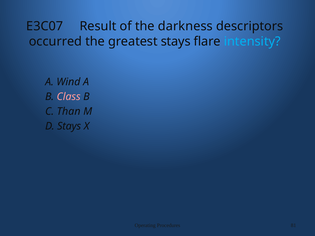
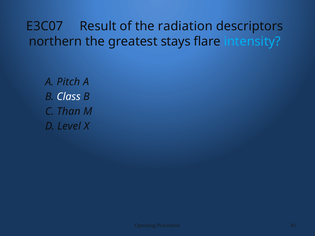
darkness: darkness -> radiation
occurred: occurred -> northern
Wind: Wind -> Pitch
Class colour: pink -> white
D Stays: Stays -> Level
